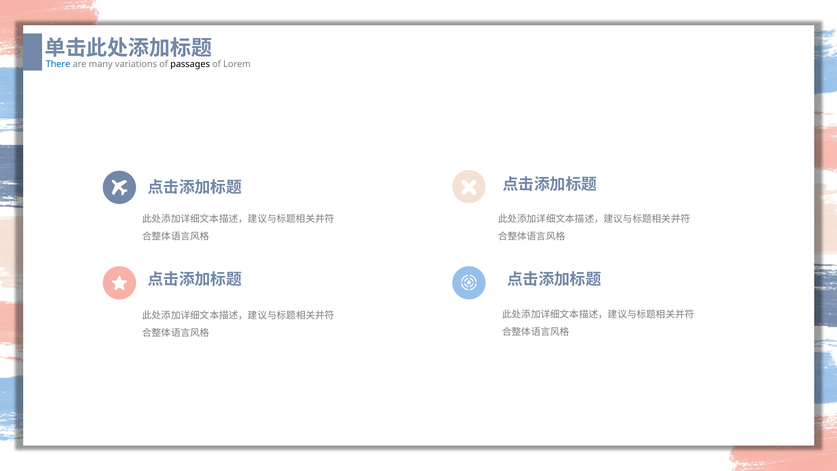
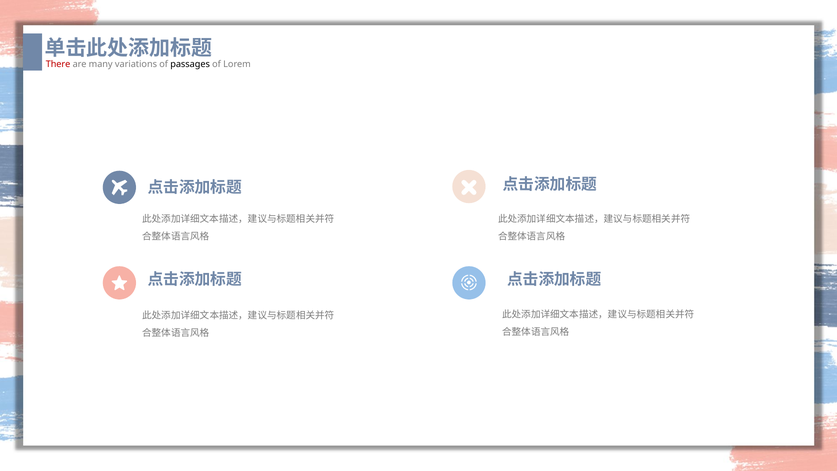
There colour: blue -> red
